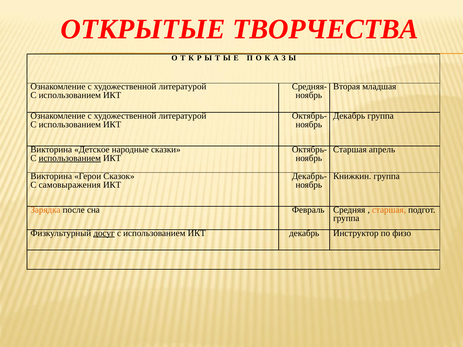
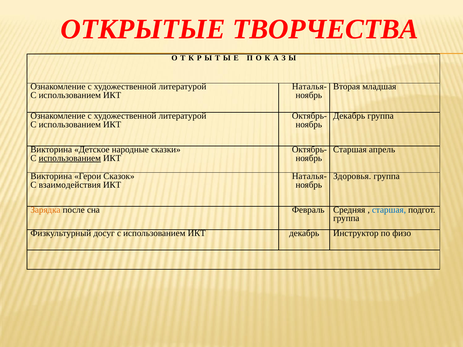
Средняя- at (309, 87): Средняя- -> Наталья-
Декабрь- at (309, 176): Декабрь- -> Наталья-
Книжкин: Книжкин -> Здоровья
самовыражения: самовыражения -> взаимодействия
старшая at (389, 210) colour: orange -> blue
досуг underline: present -> none
